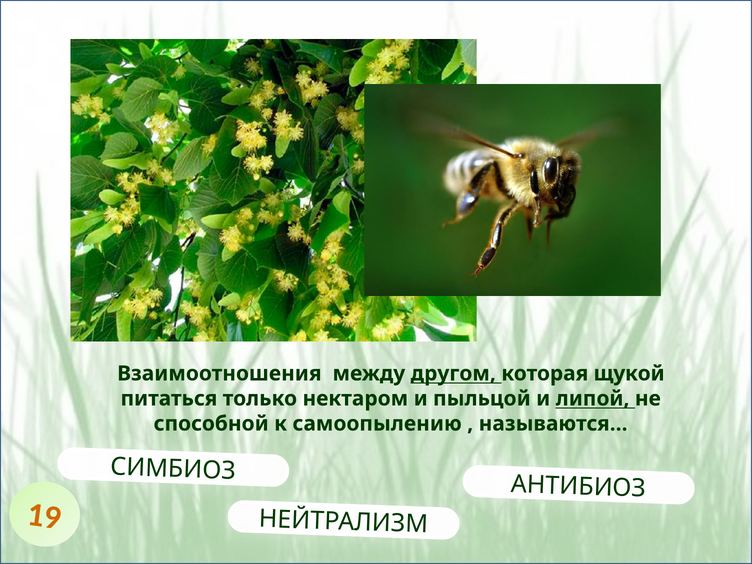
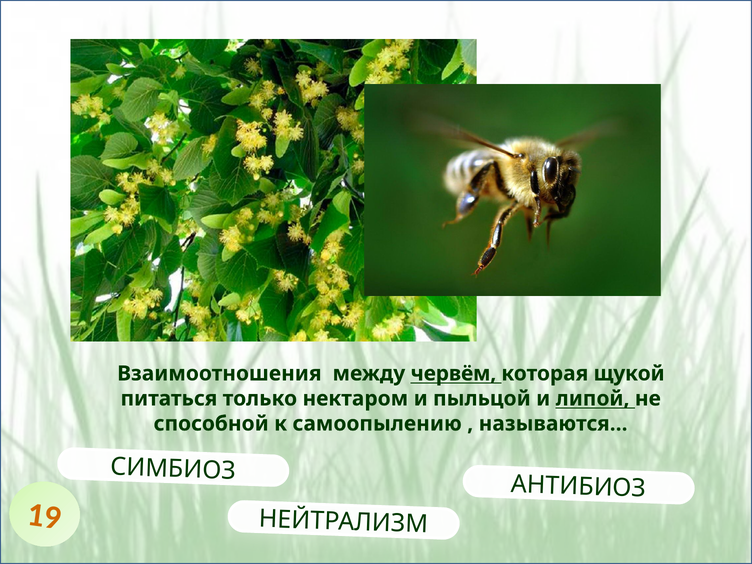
другом: другом -> червём
